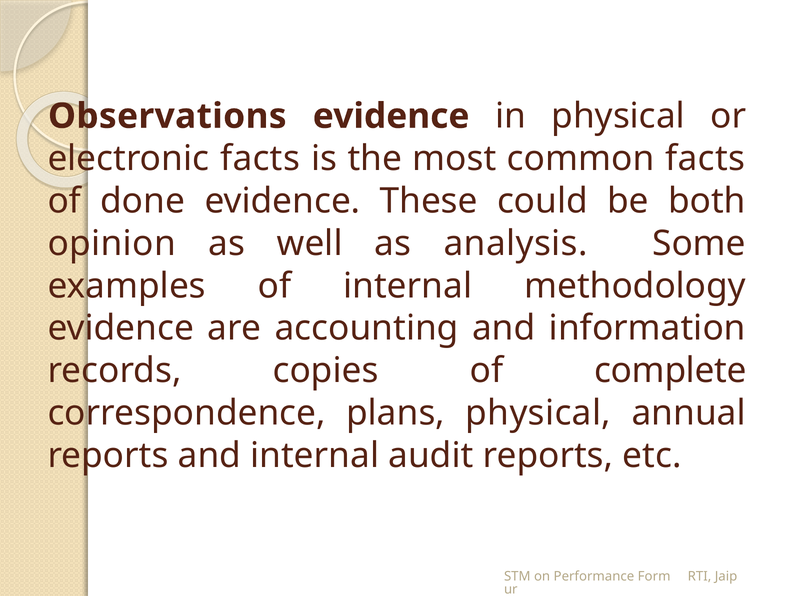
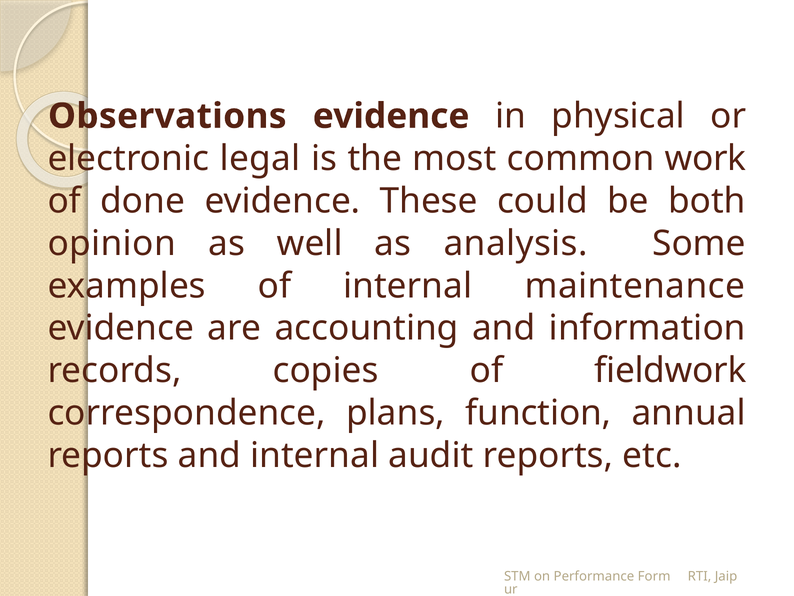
electronic facts: facts -> legal
common facts: facts -> work
methodology: methodology -> maintenance
complete: complete -> fieldwork
plans physical: physical -> function
